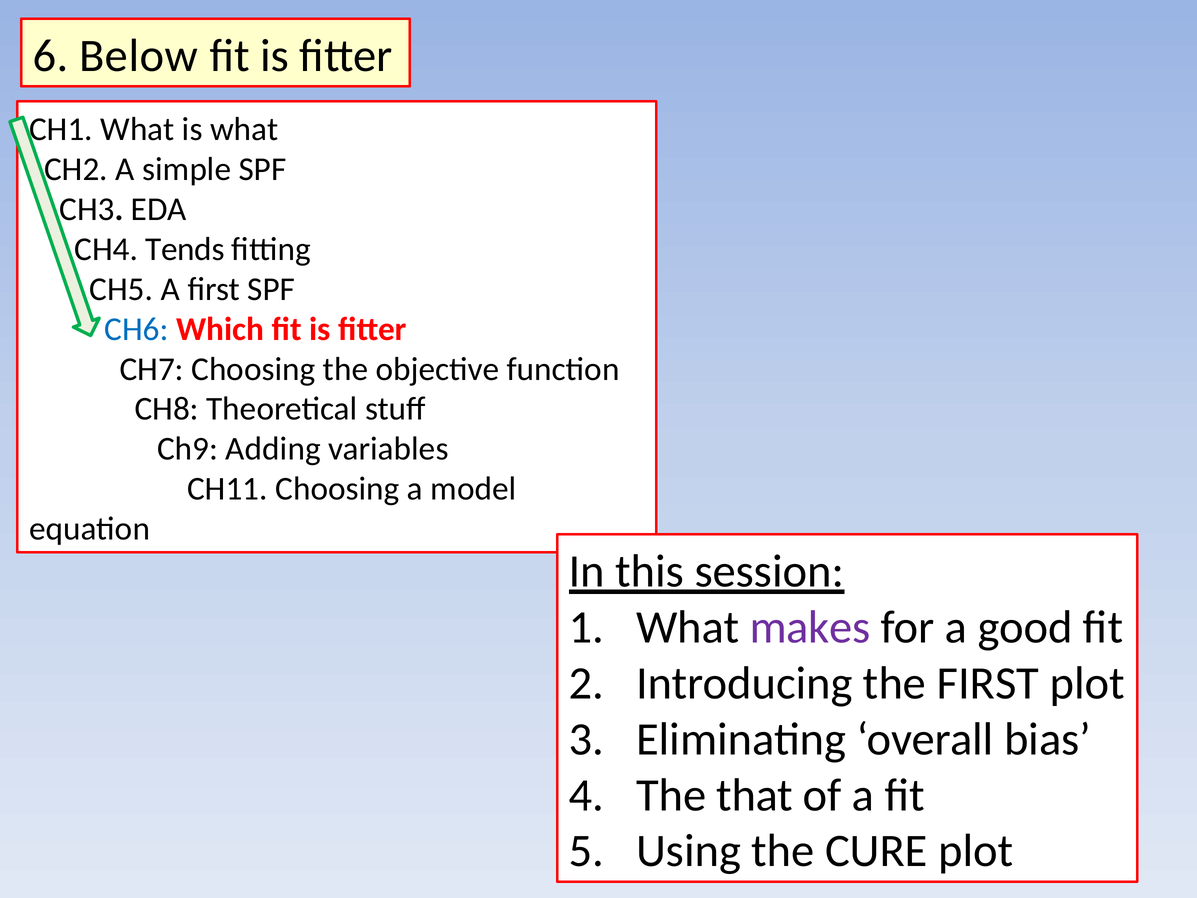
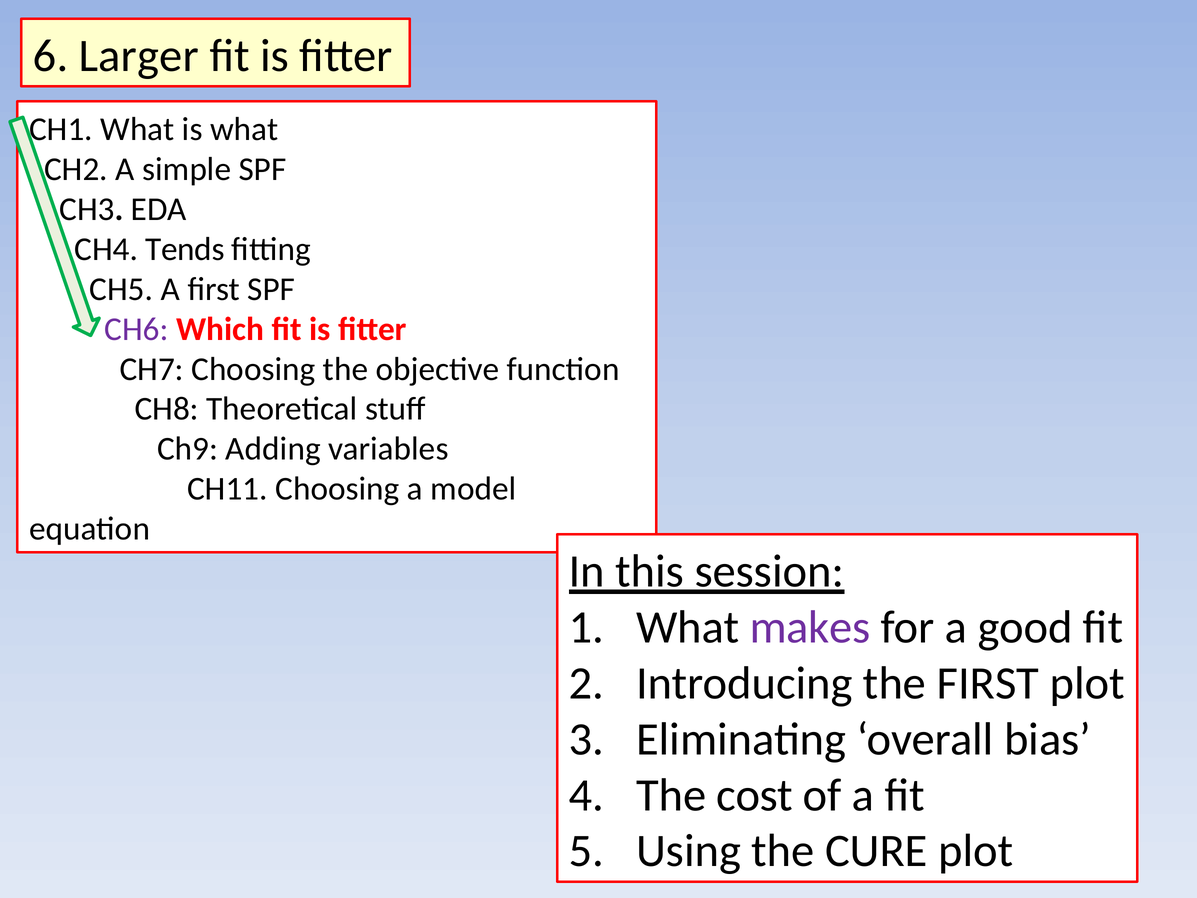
Below: Below -> Larger
CH6 colour: blue -> purple
that: that -> cost
